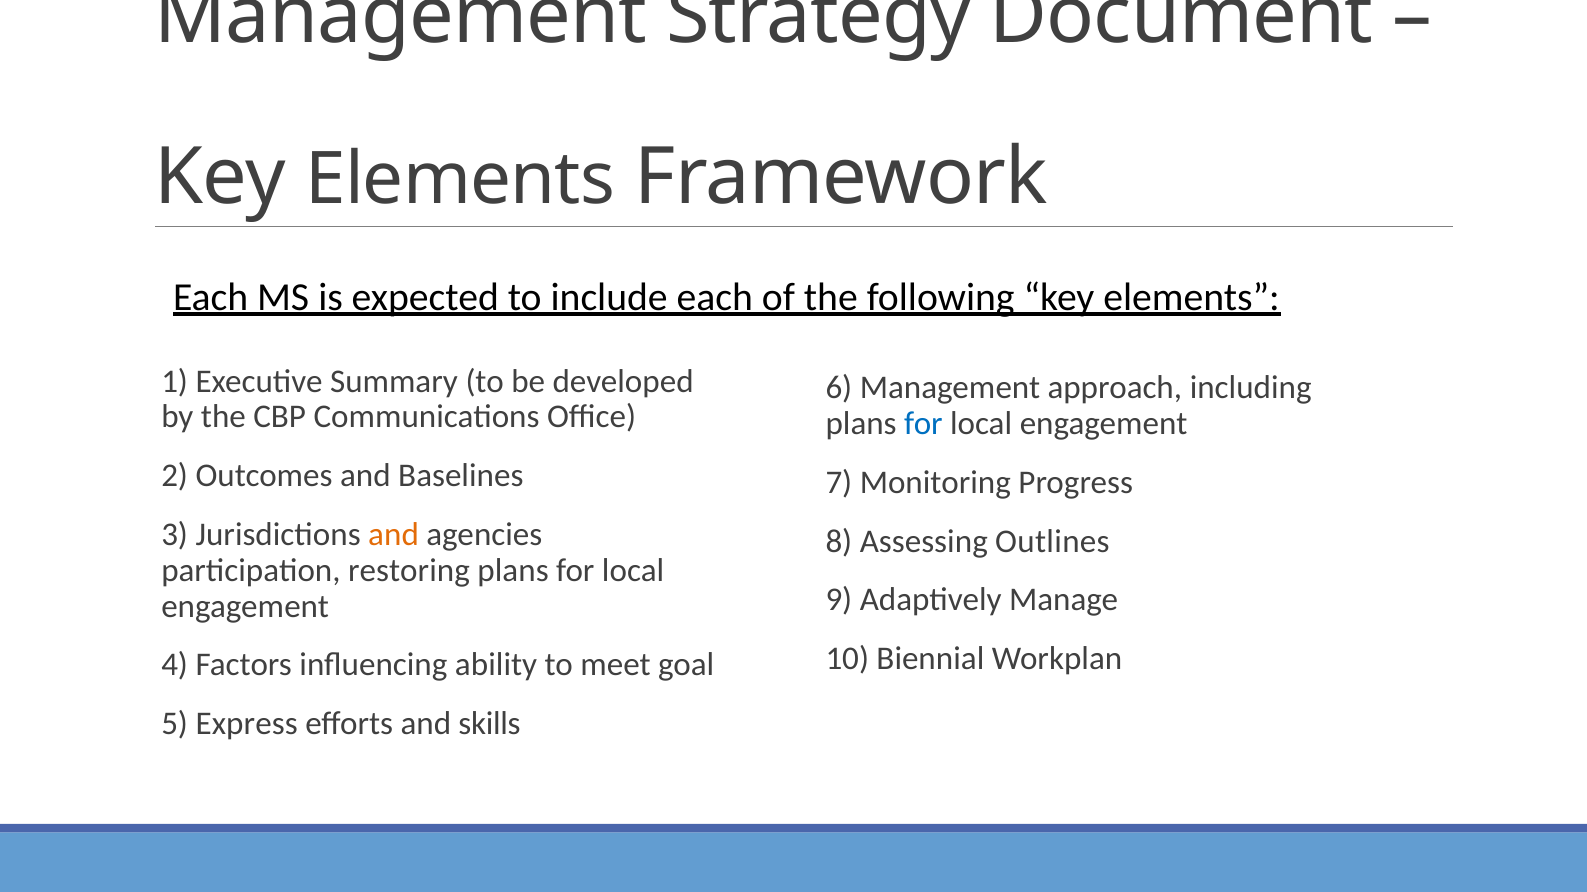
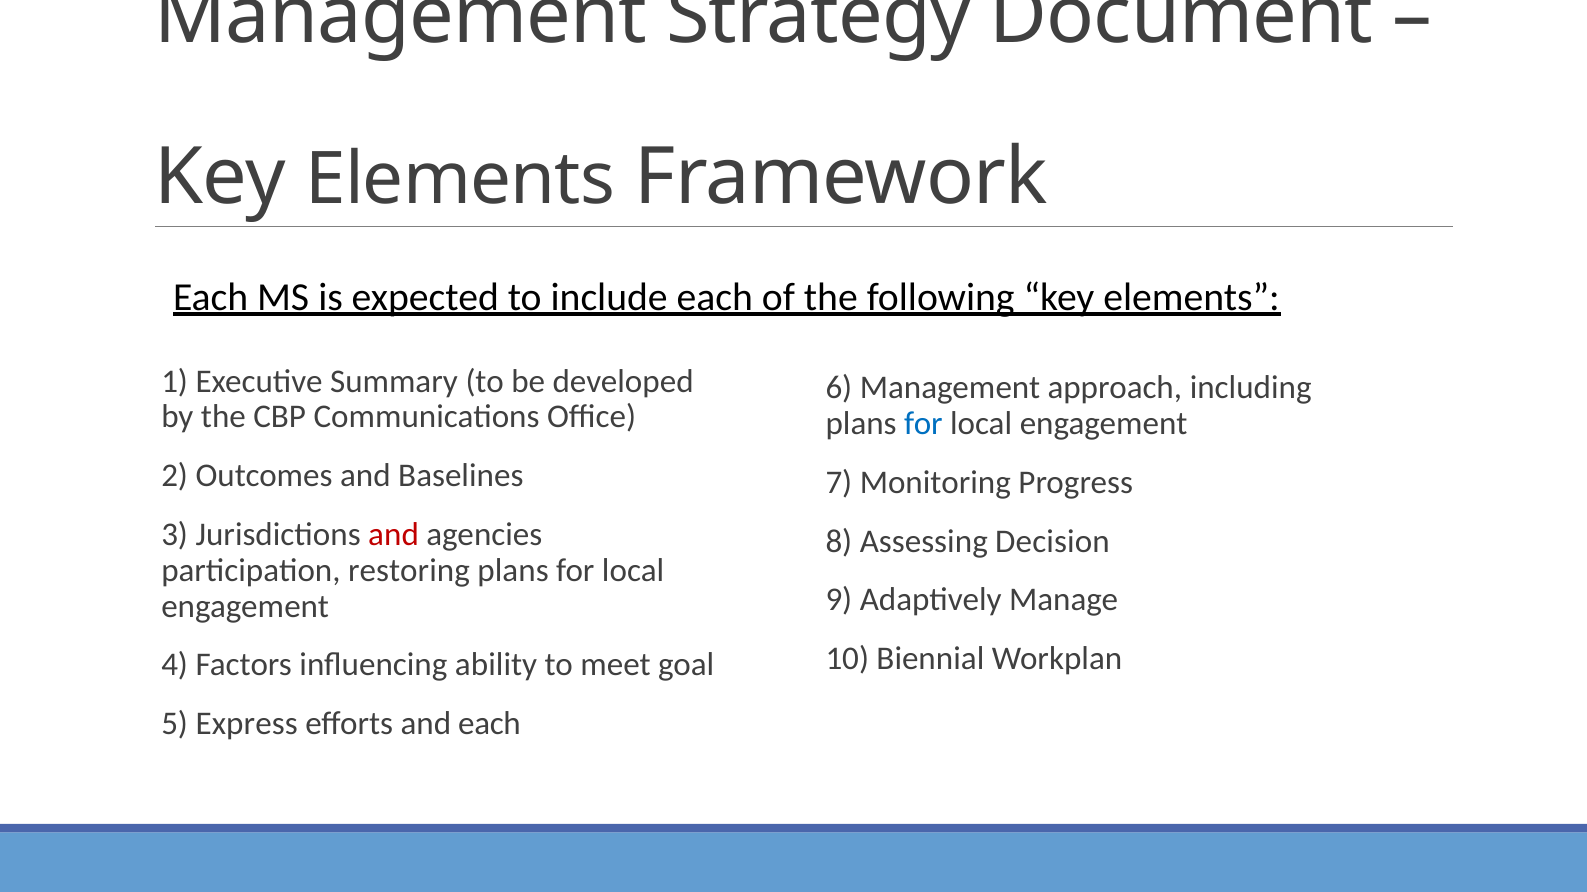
and at (394, 535) colour: orange -> red
Outlines: Outlines -> Decision
and skills: skills -> each
